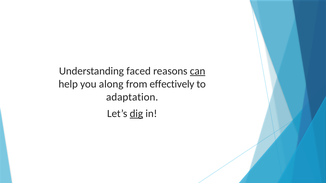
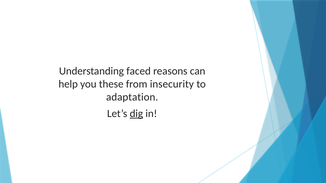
can underline: present -> none
along: along -> these
effectively: effectively -> insecurity
